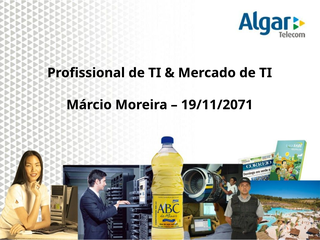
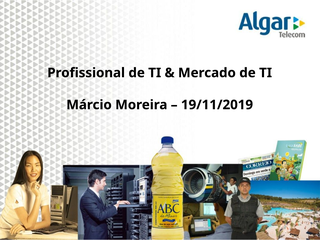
19/11/2071: 19/11/2071 -> 19/11/2019
